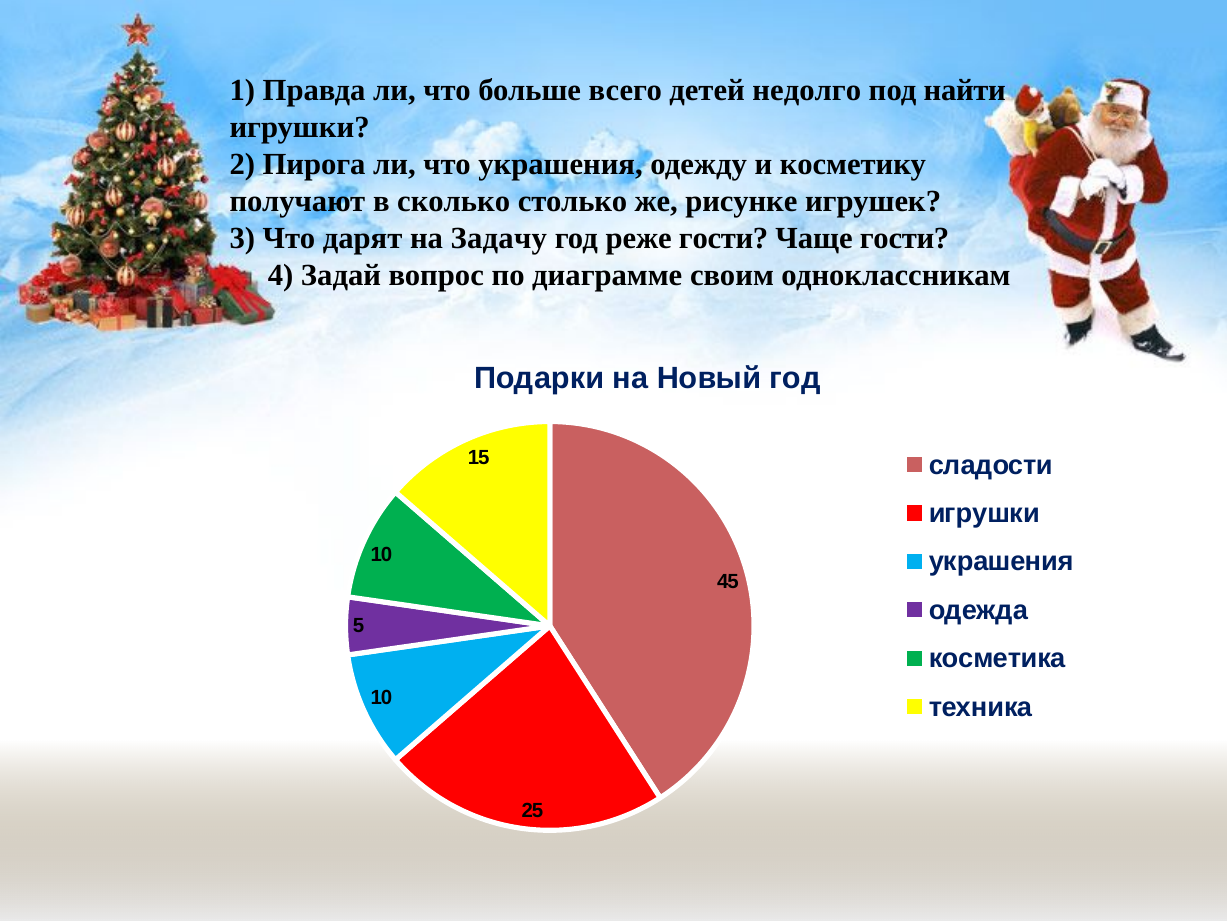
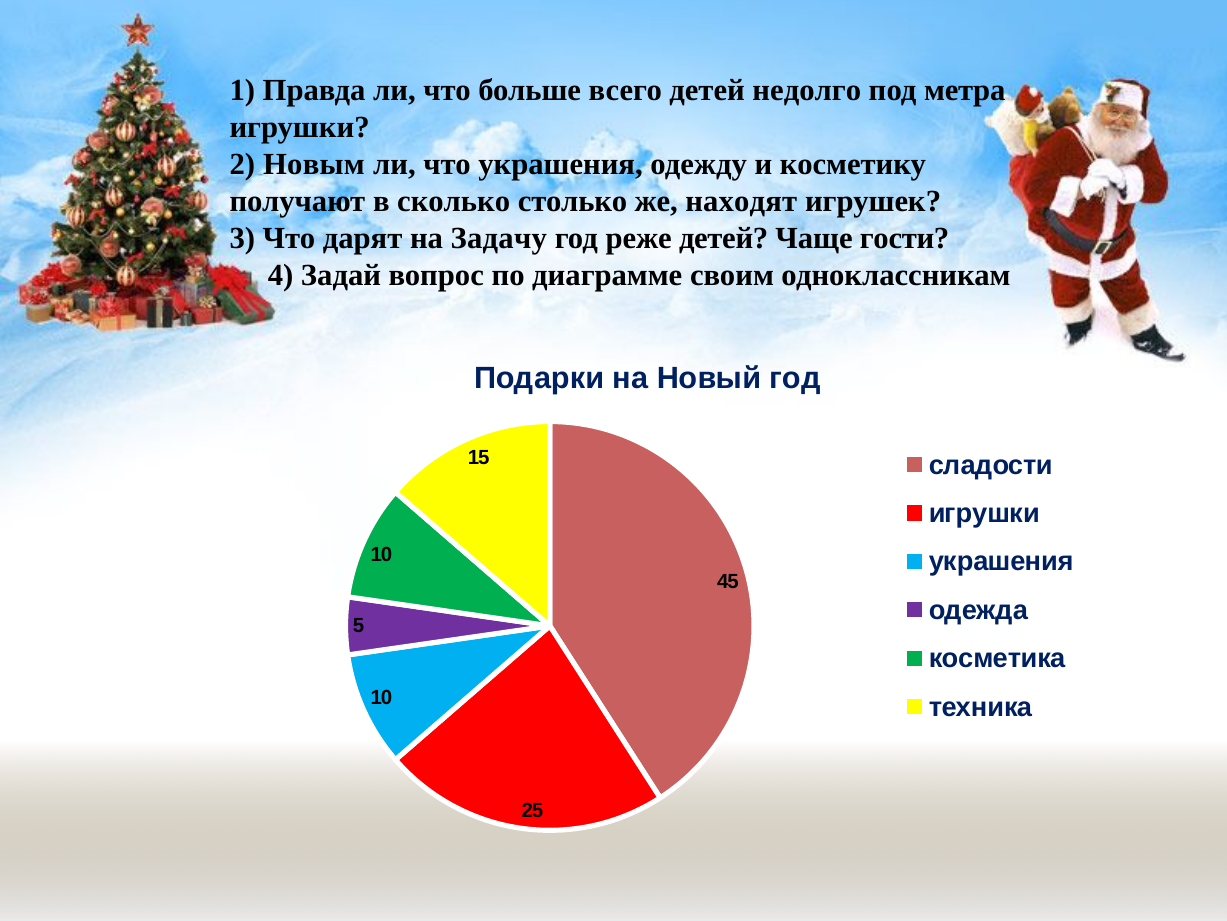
найти: найти -> метра
Пирога: Пирога -> Новым
рисунке: рисунке -> находят
реже гости: гости -> детей
